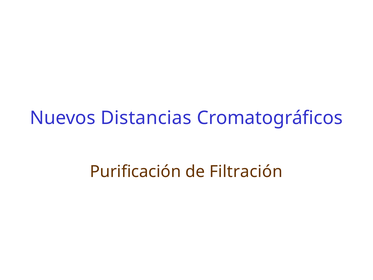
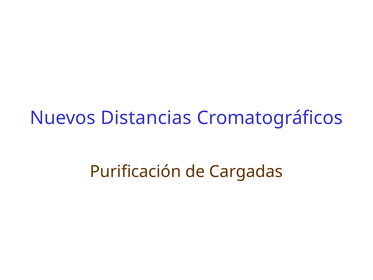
Filtración: Filtración -> Cargadas
